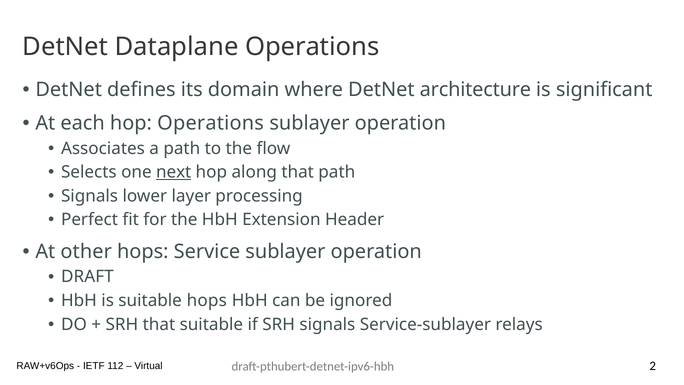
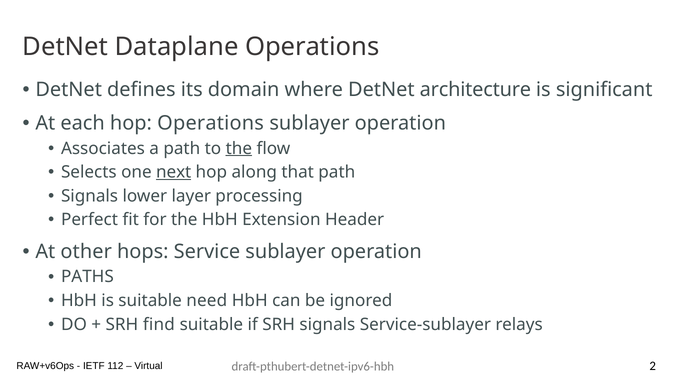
the at (239, 148) underline: none -> present
DRAFT: DRAFT -> PATHS
suitable hops: hops -> need
SRH that: that -> find
